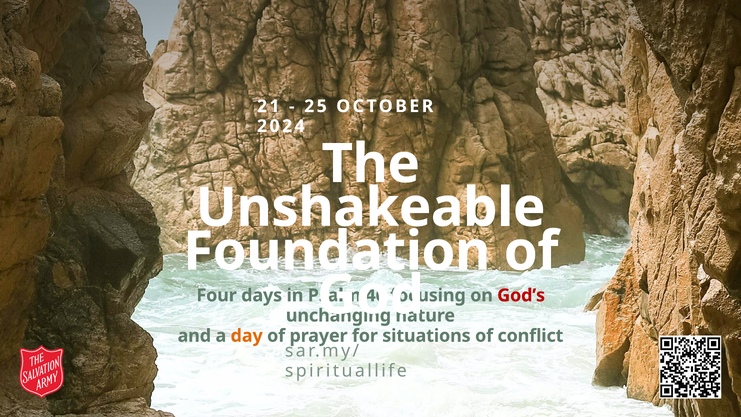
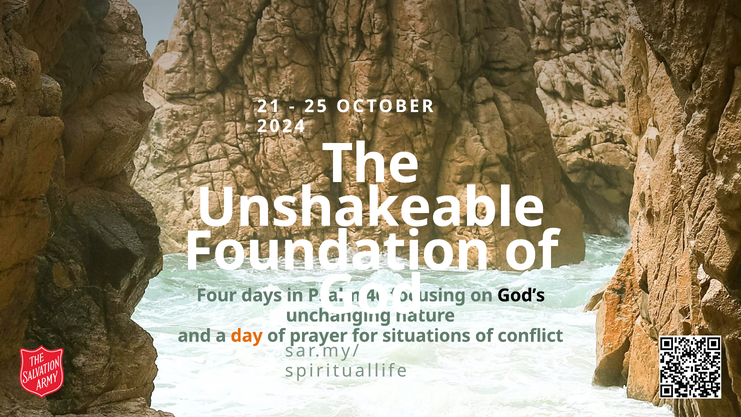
God’s colour: red -> black
